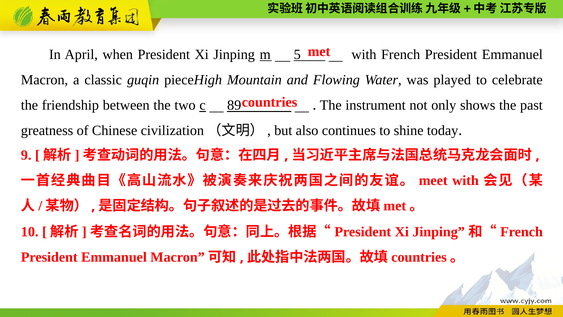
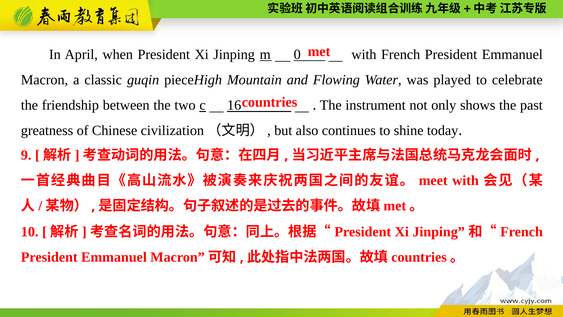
5: 5 -> 0
89: 89 -> 16
